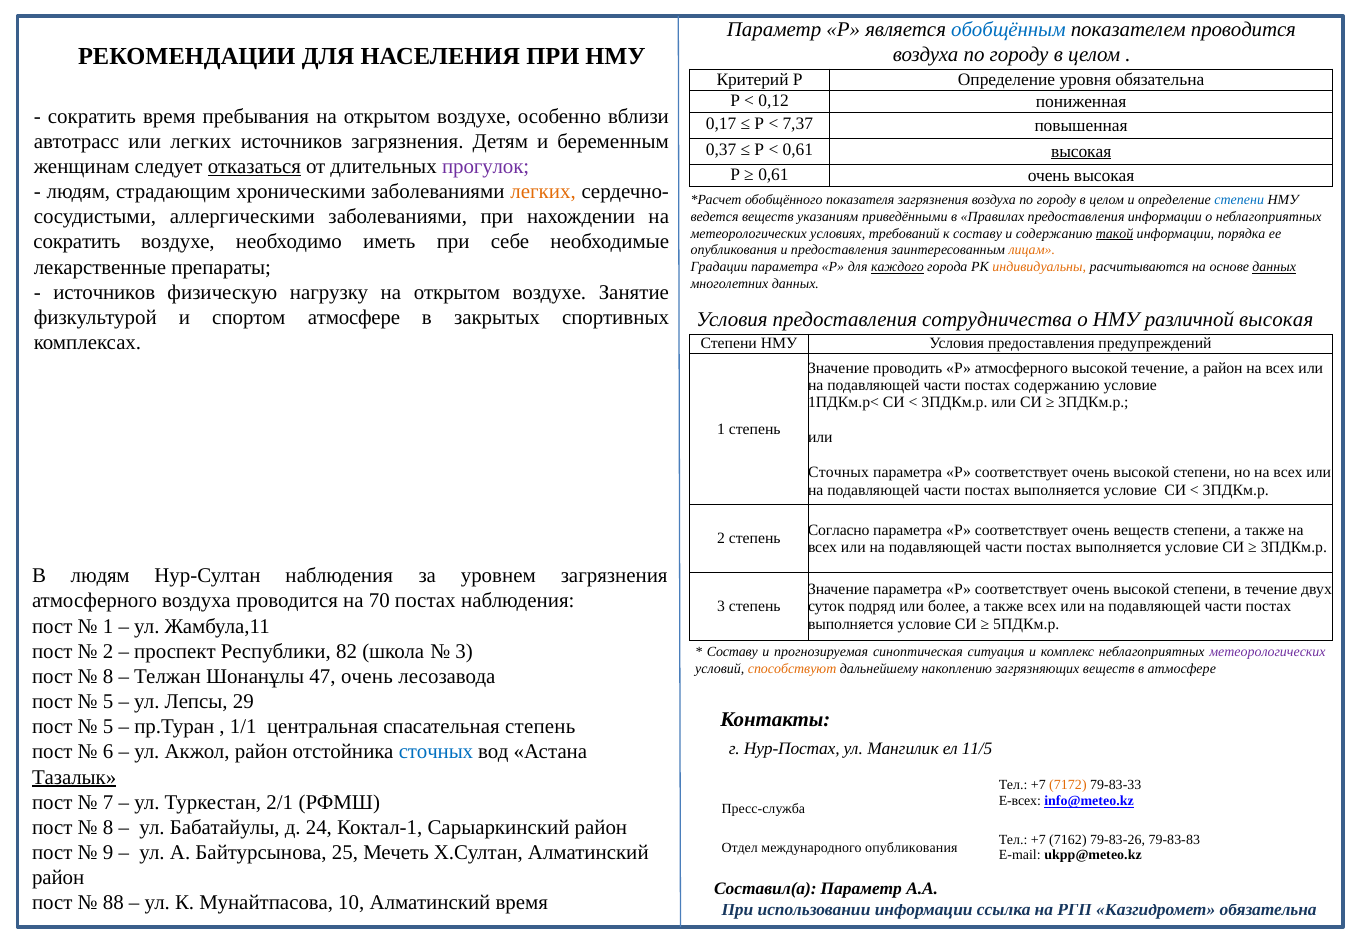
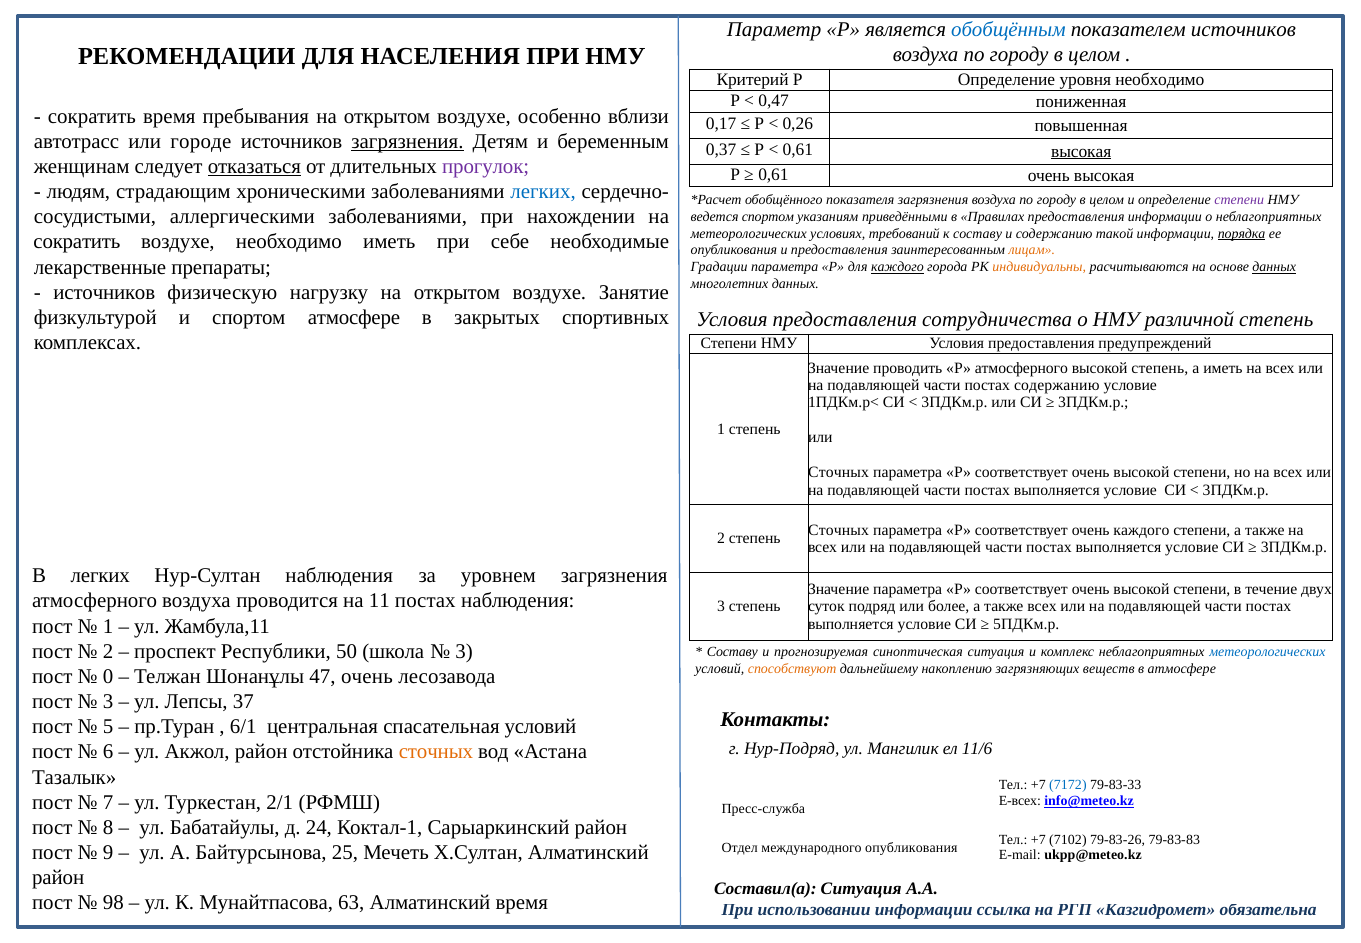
показателем проводится: проводится -> источников
уровня обязательна: обязательна -> необходимо
0,12: 0,12 -> 0,47
7,37: 7,37 -> 0,26
или легких: легких -> городе
загрязнения at (407, 141) underline: none -> present
легких at (543, 192) colour: orange -> blue
степени at (1239, 200) colour: blue -> purple
ведется веществ: веществ -> спортом
такой underline: present -> none
порядка underline: none -> present
различной высокая: высокая -> степень
высокой течение: течение -> степень
а район: район -> иметь
Согласно at (839, 530): Согласно -> Сточных
очень веществ: веществ -> каждого
В людям: людям -> легких
70: 70 -> 11
82: 82 -> 50
метеорологических at (1267, 651) colour: purple -> blue
8 at (108, 676): 8 -> 0
5 at (108, 701): 5 -> 3
29: 29 -> 37
1/1: 1/1 -> 6/1
спасательная степень: степень -> условий
Нур-Постах: Нур-Постах -> Нур-Подряд
11/5: 11/5 -> 11/6
сточных at (436, 751) colour: blue -> orange
Тазалык underline: present -> none
7172 colour: orange -> blue
7162: 7162 -> 7102
Составил(а Параметр: Параметр -> Ситуация
88: 88 -> 98
10: 10 -> 63
